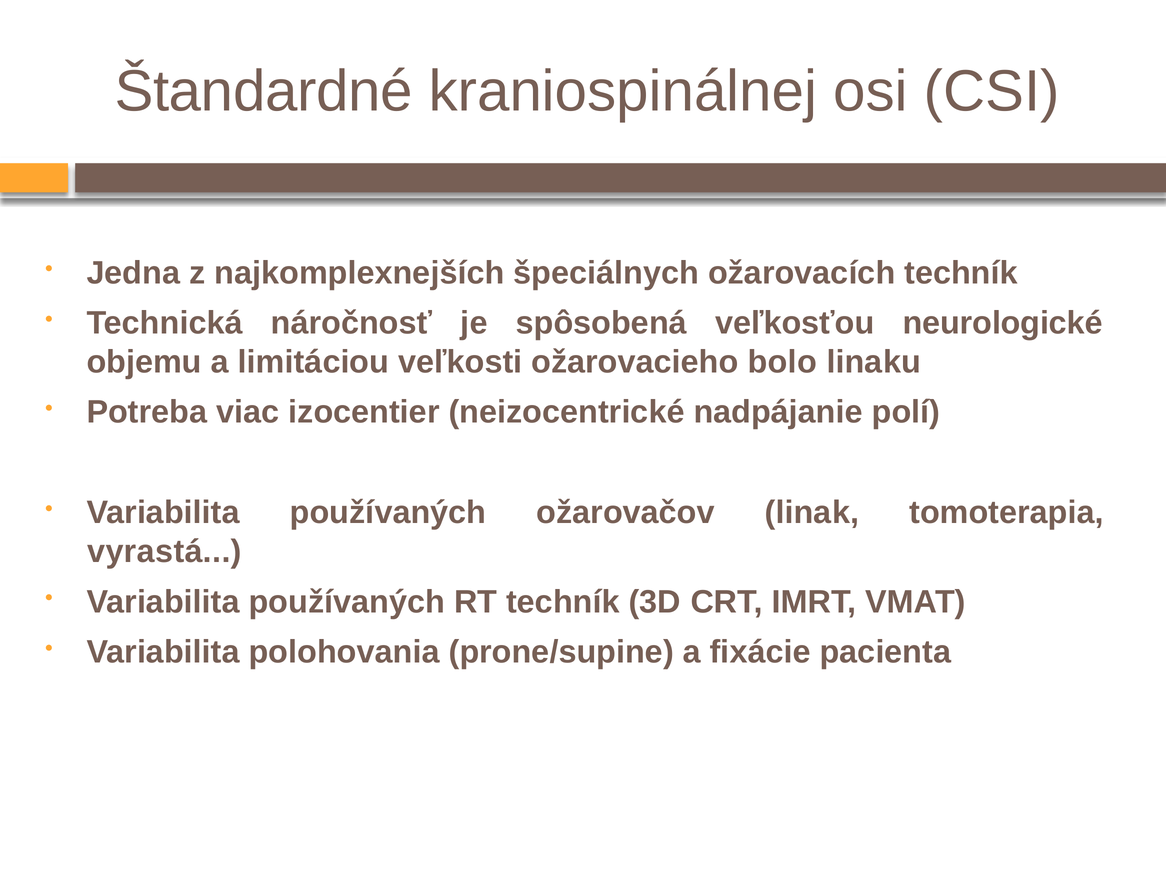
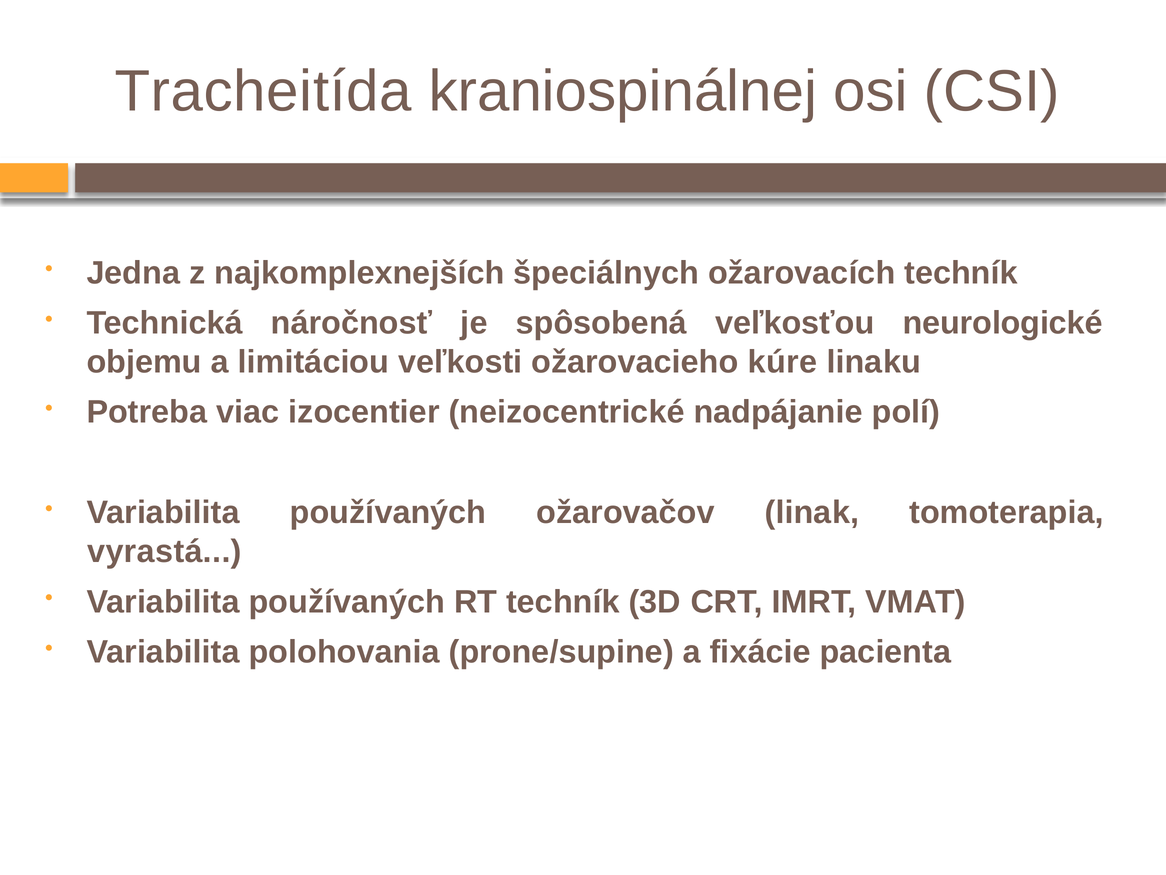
Štandardné: Štandardné -> Tracheitída
bolo: bolo -> kúre
